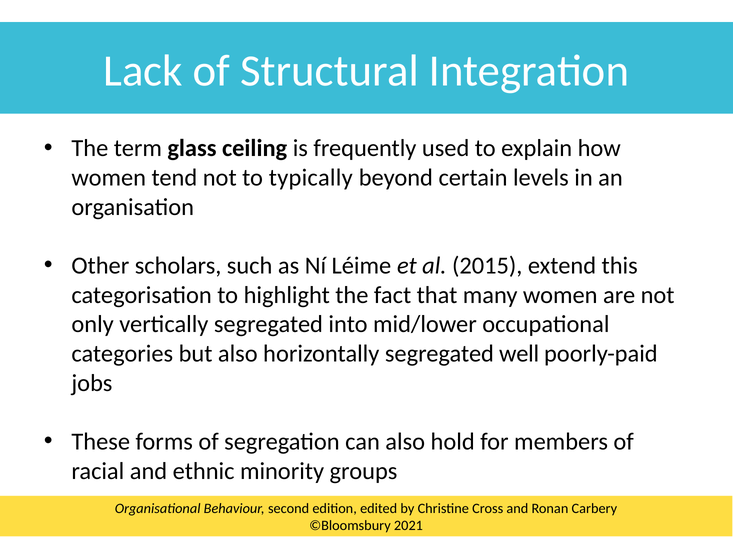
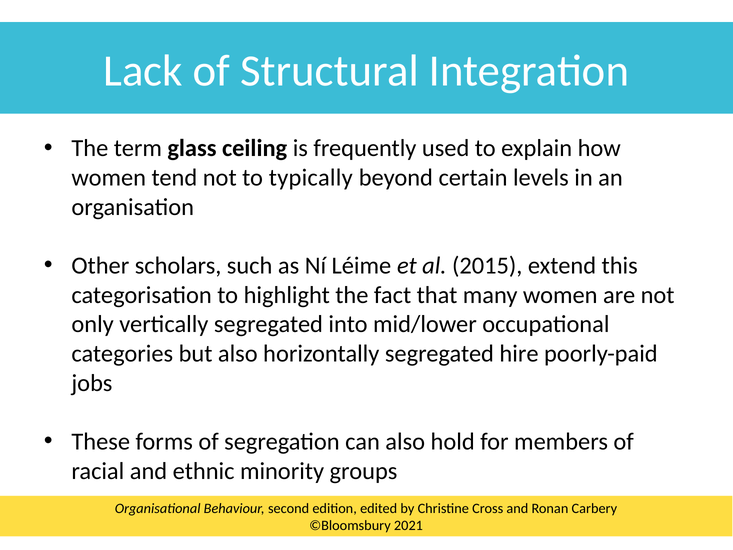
well: well -> hire
